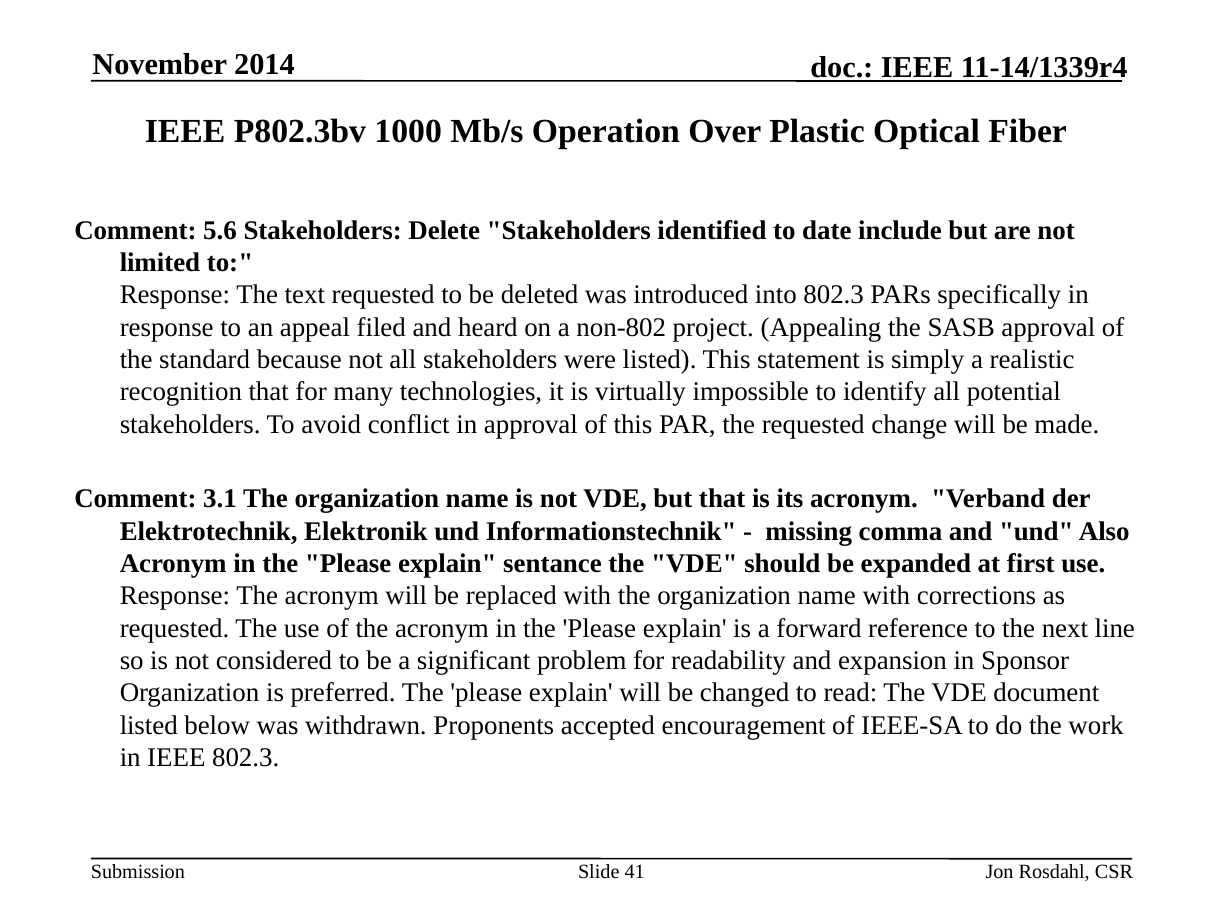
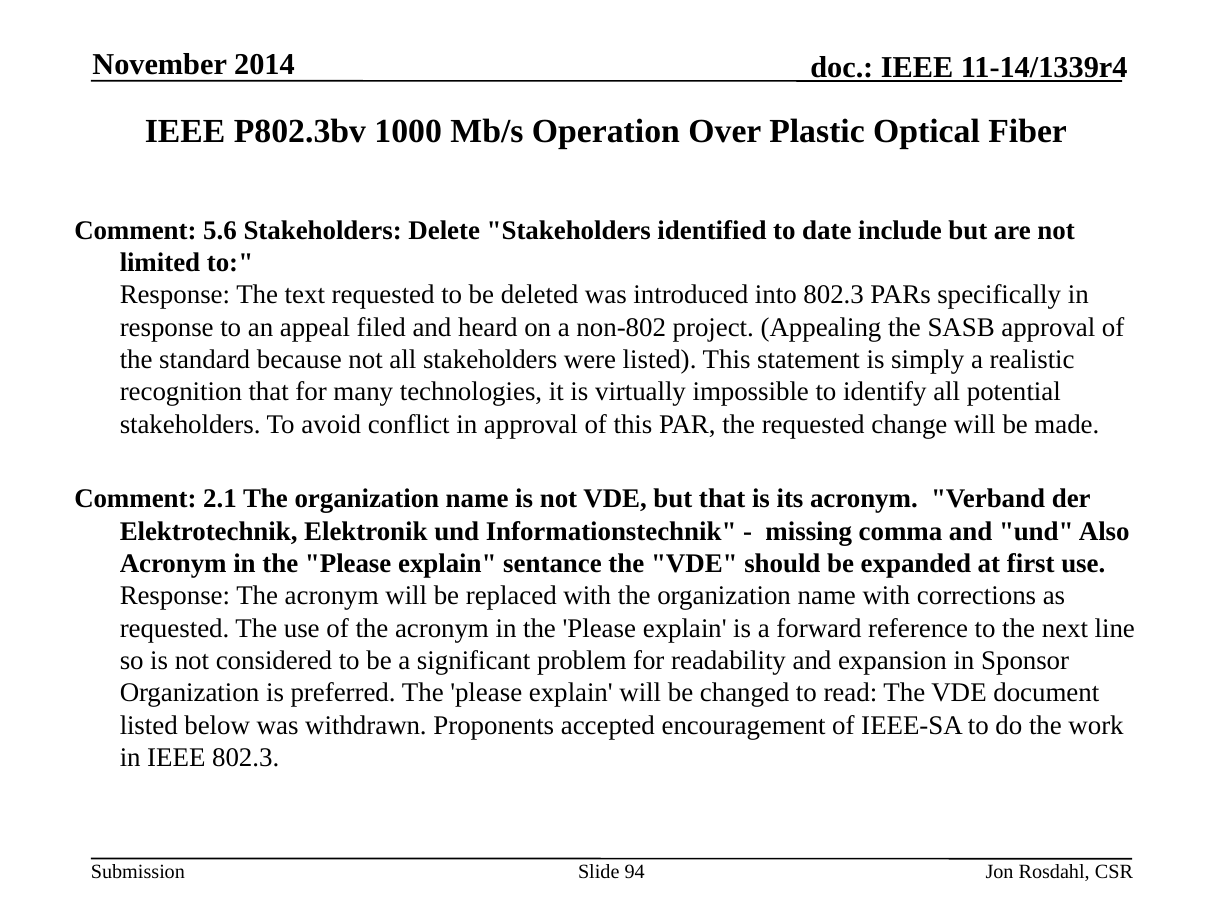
3.1: 3.1 -> 2.1
41: 41 -> 94
